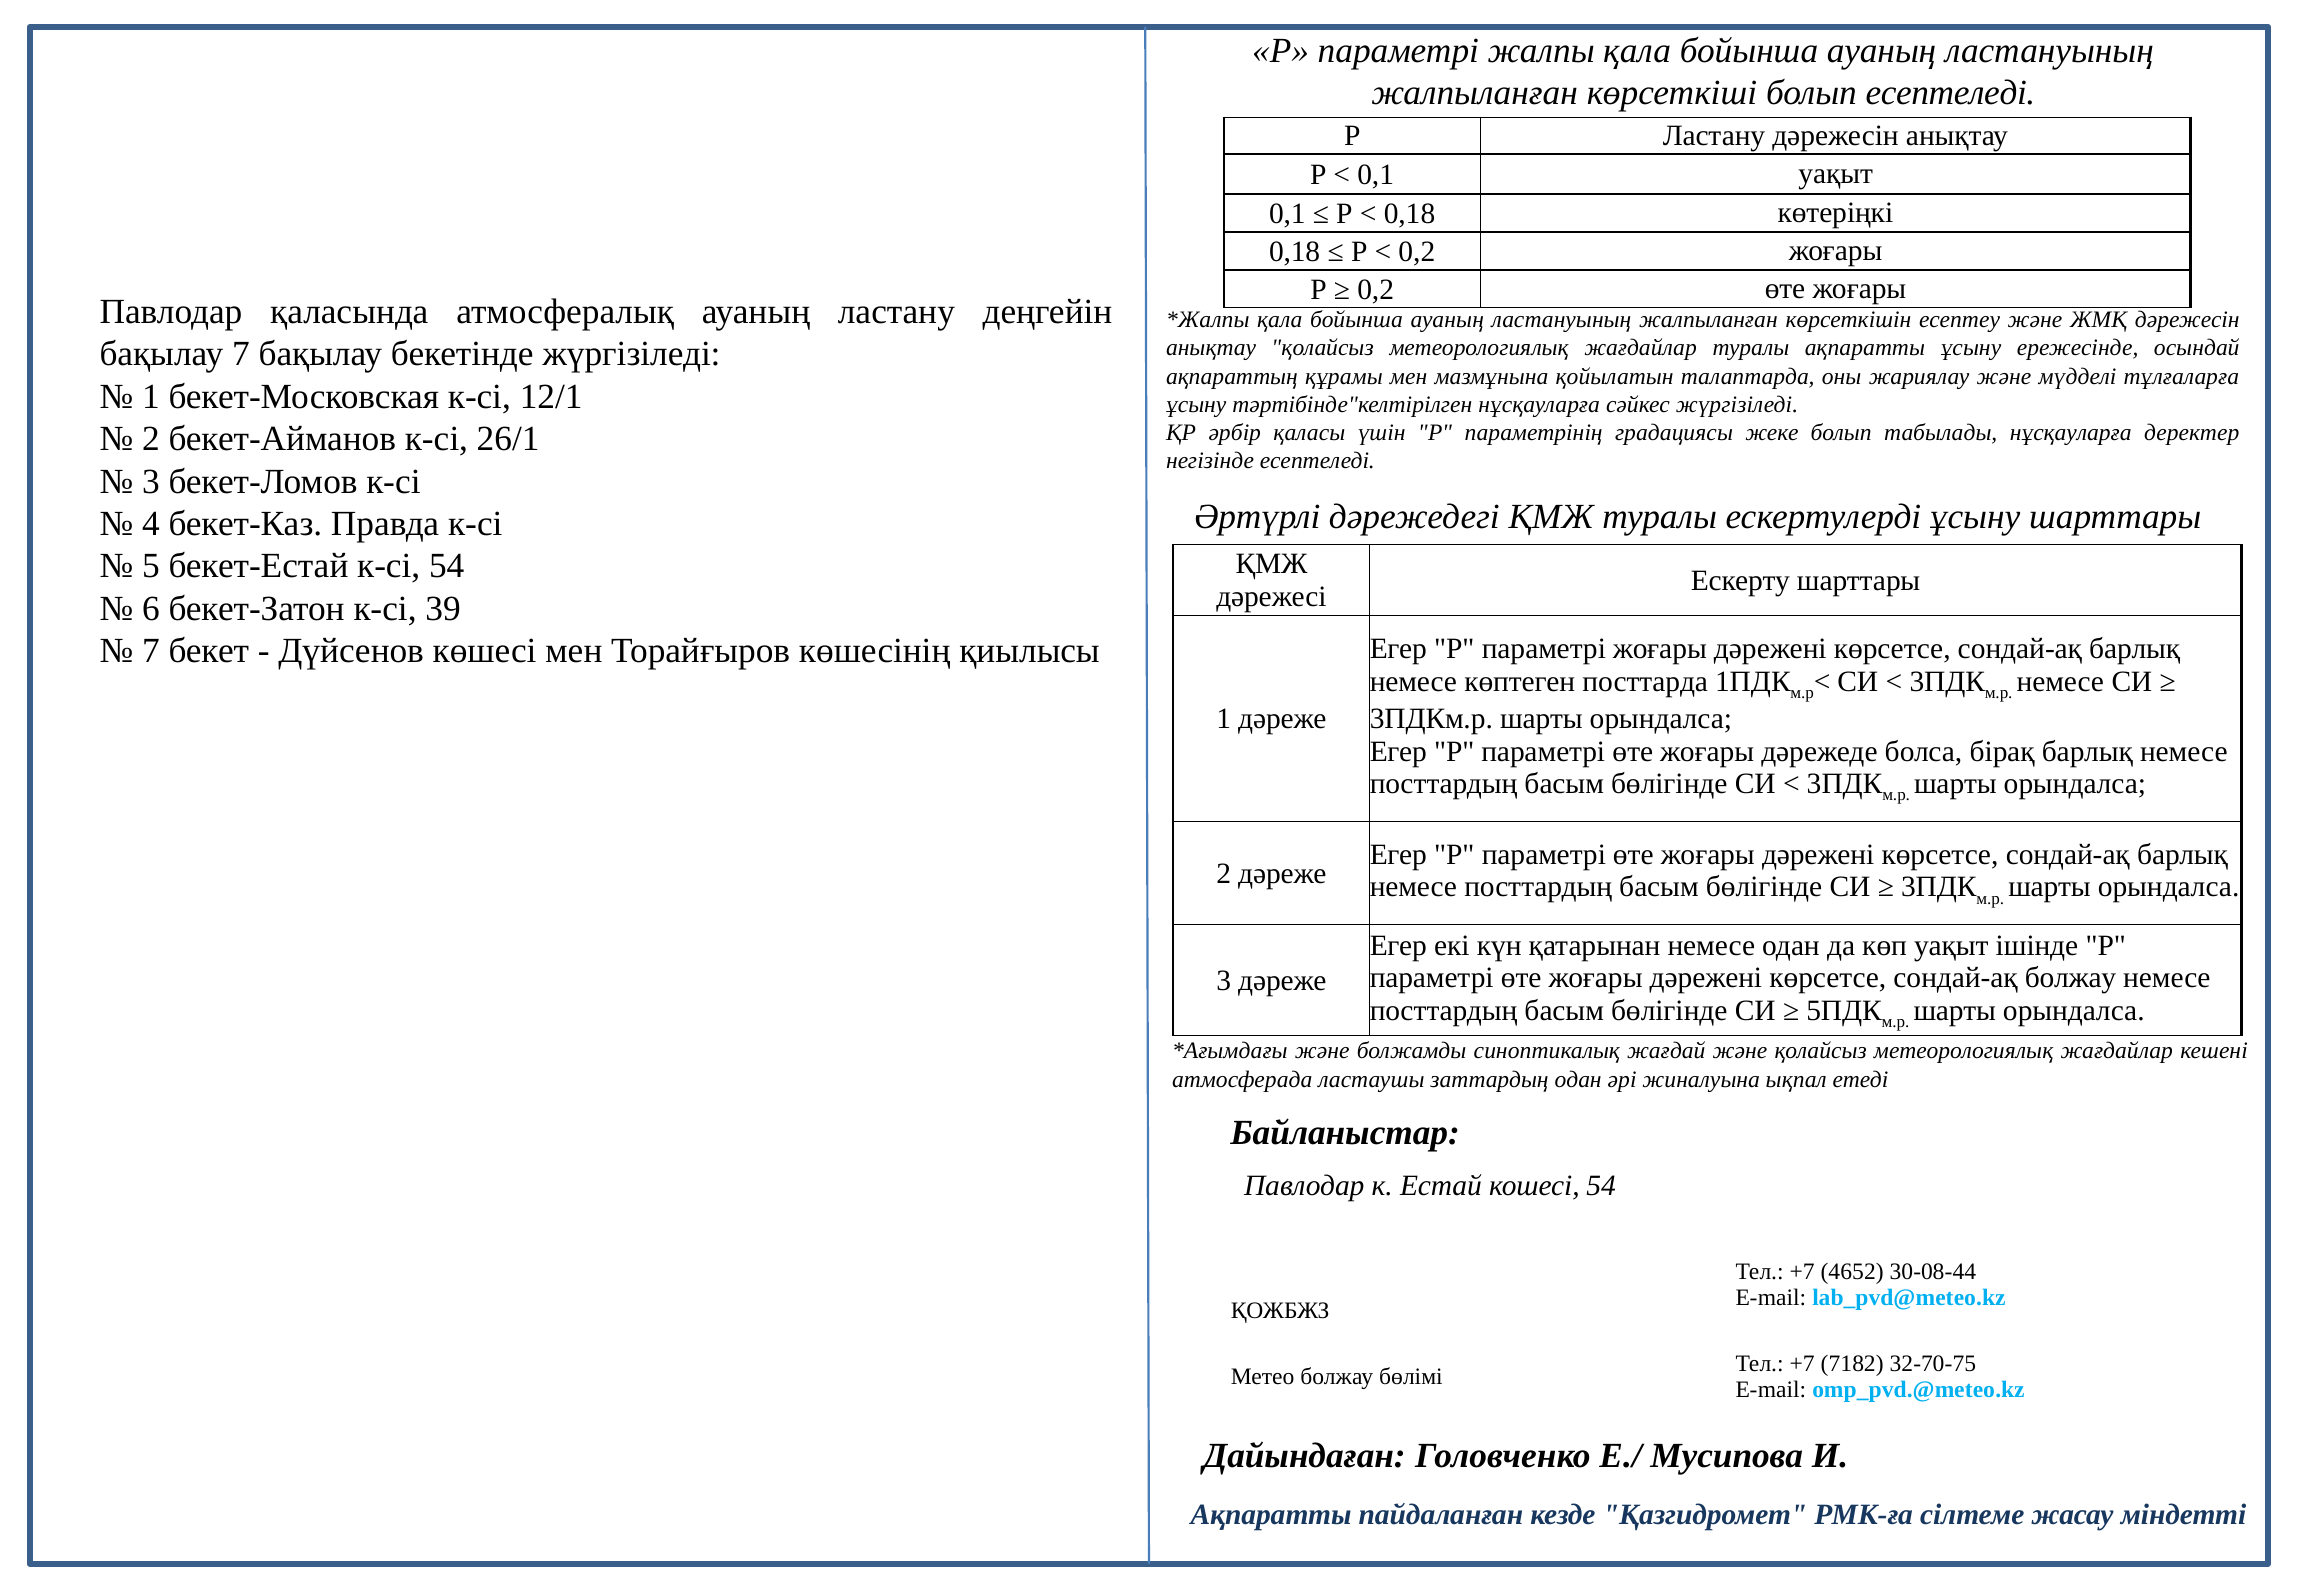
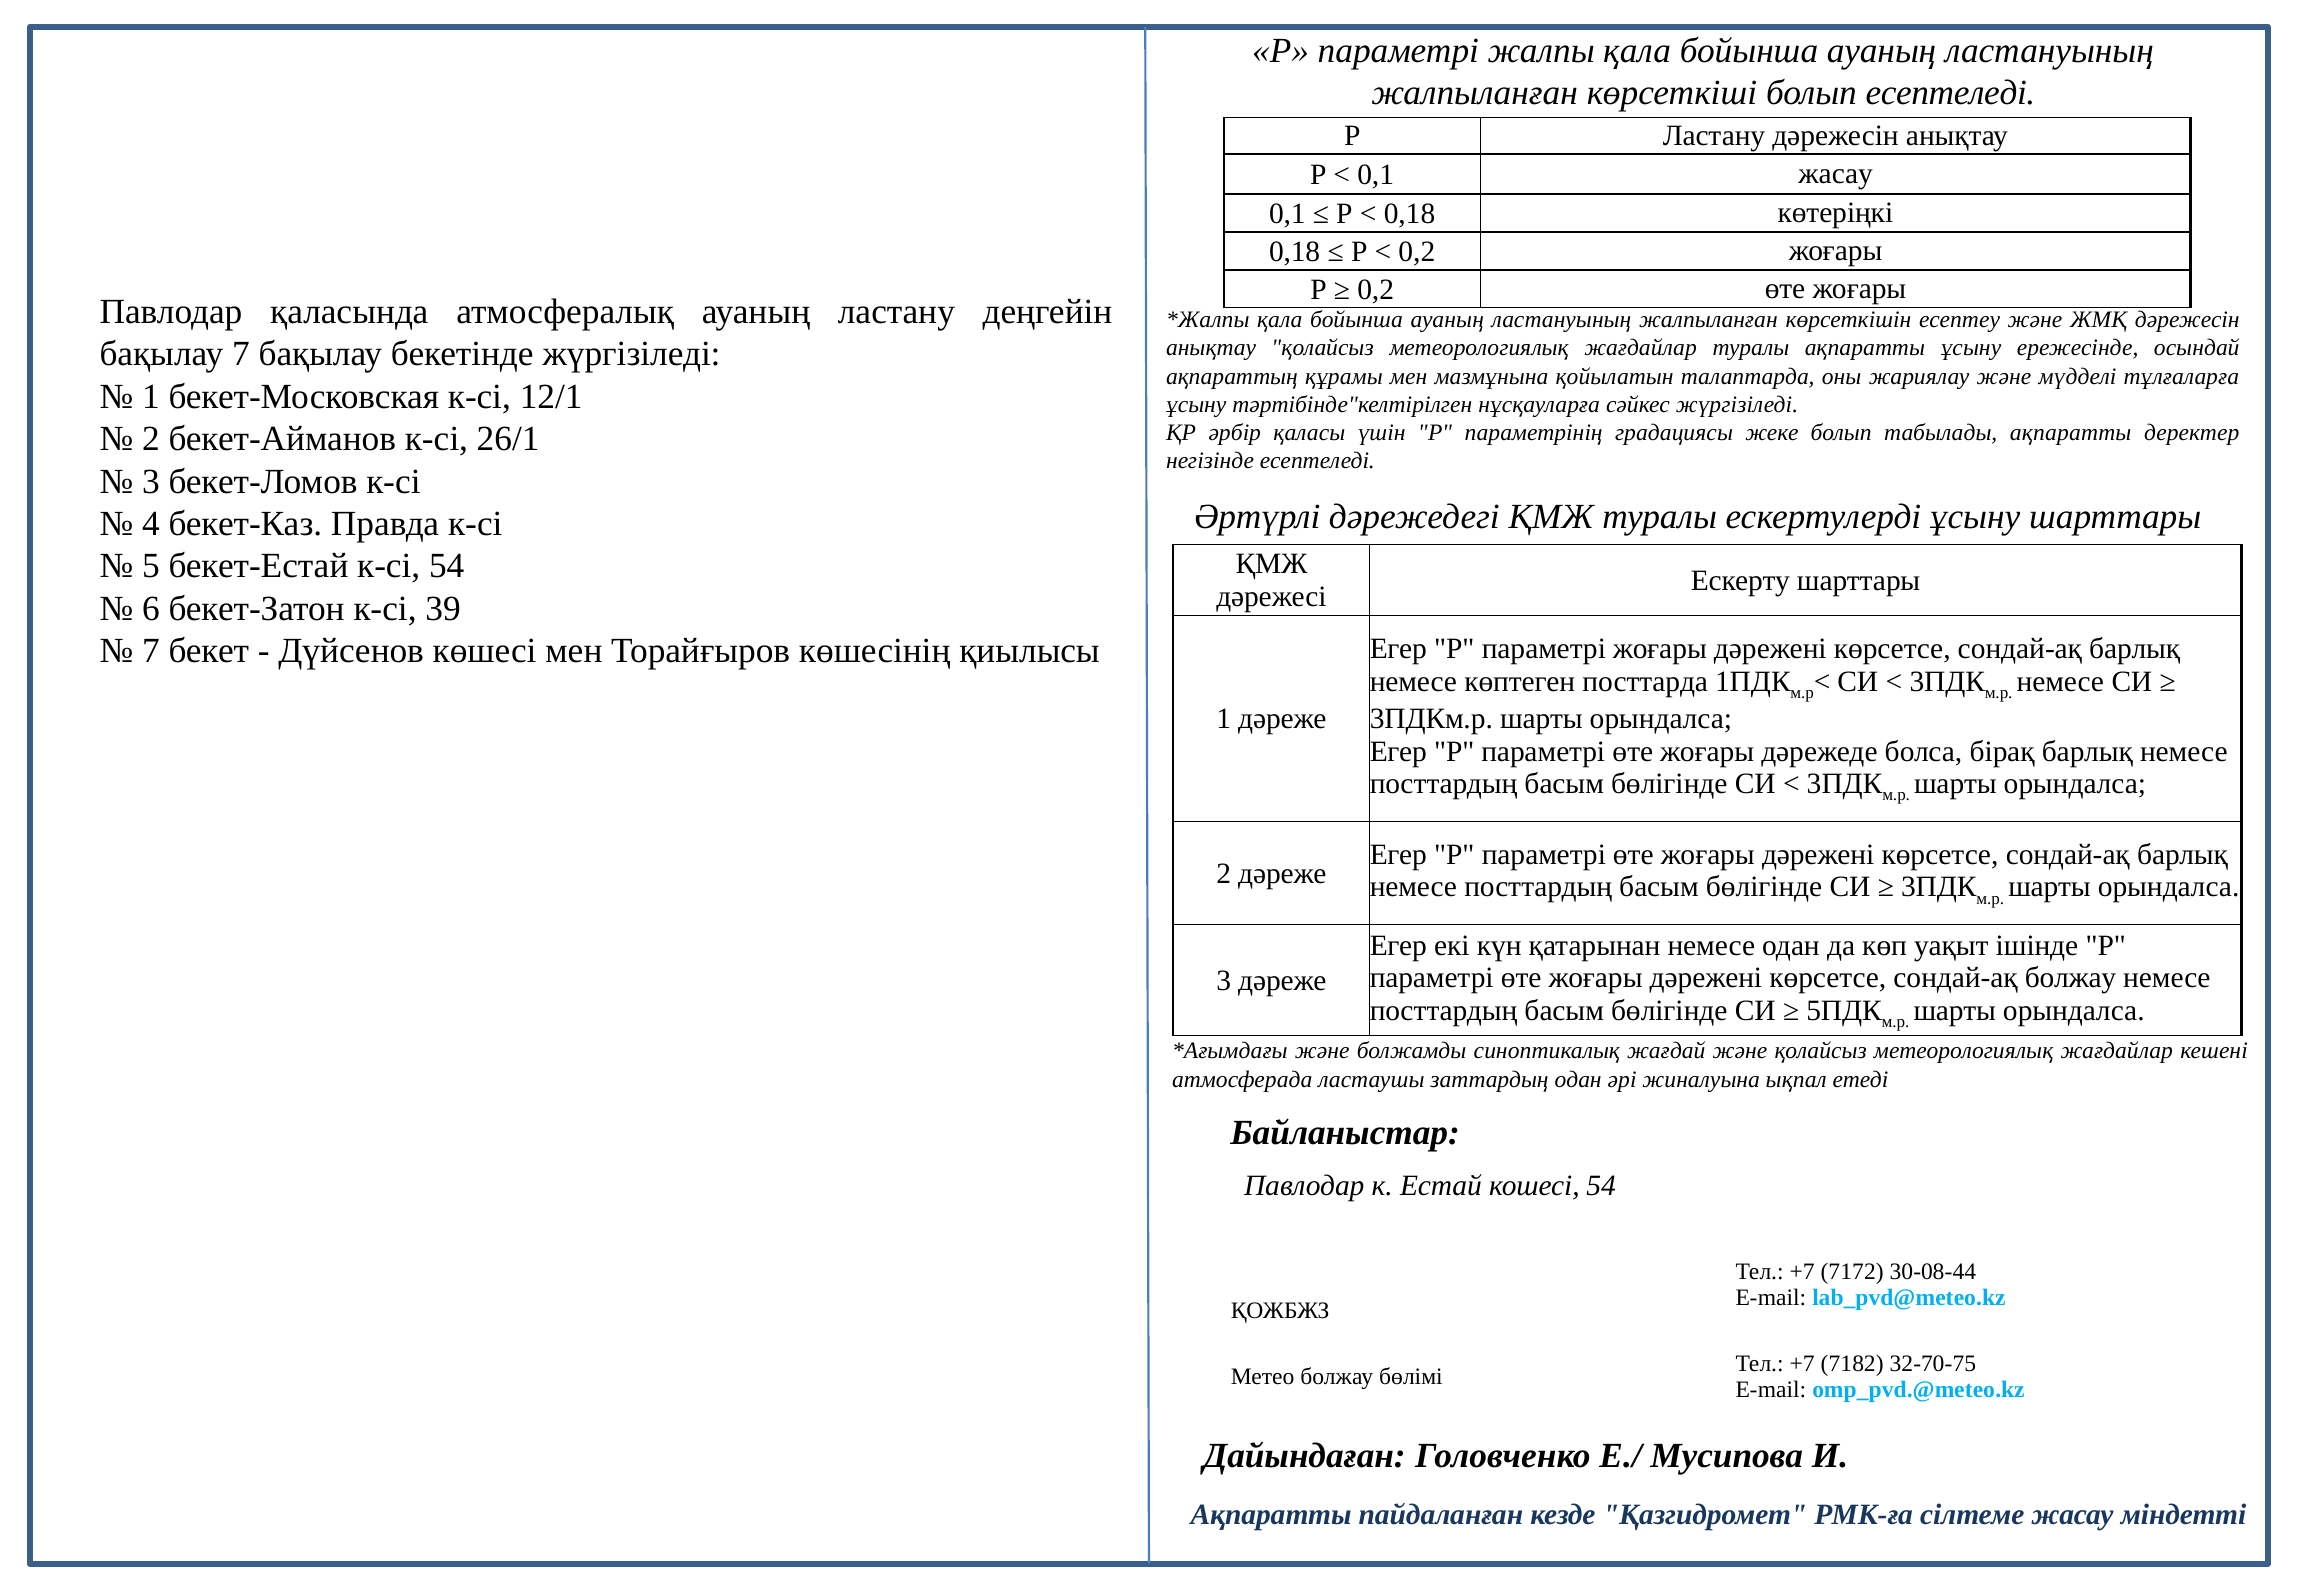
0,1 уақыт: уақыт -> жасау
табылады нұсқауларға: нұсқауларға -> ақпаратты
4652: 4652 -> 7172
